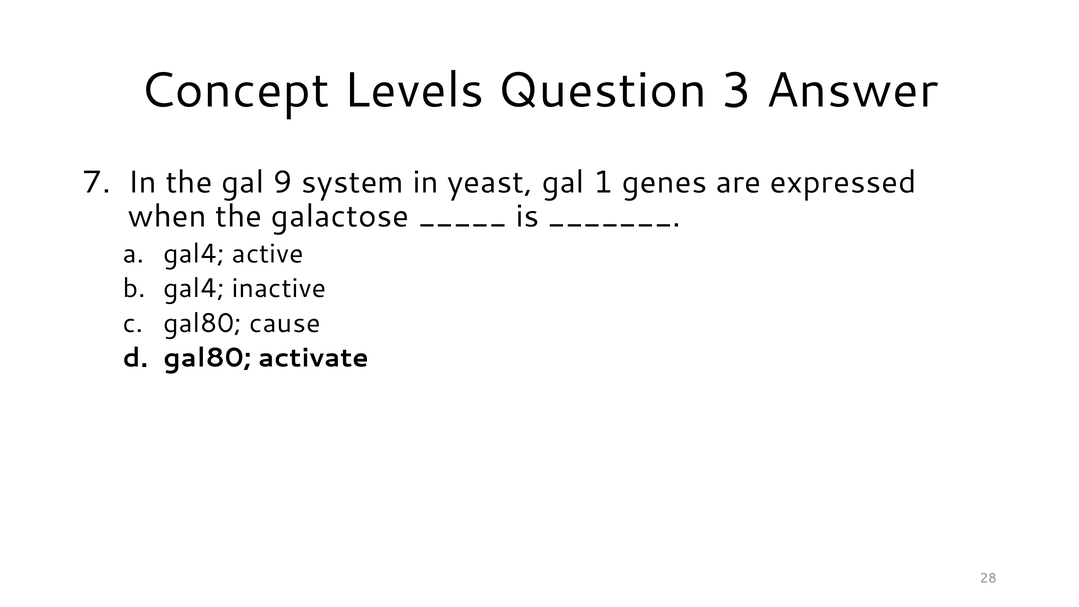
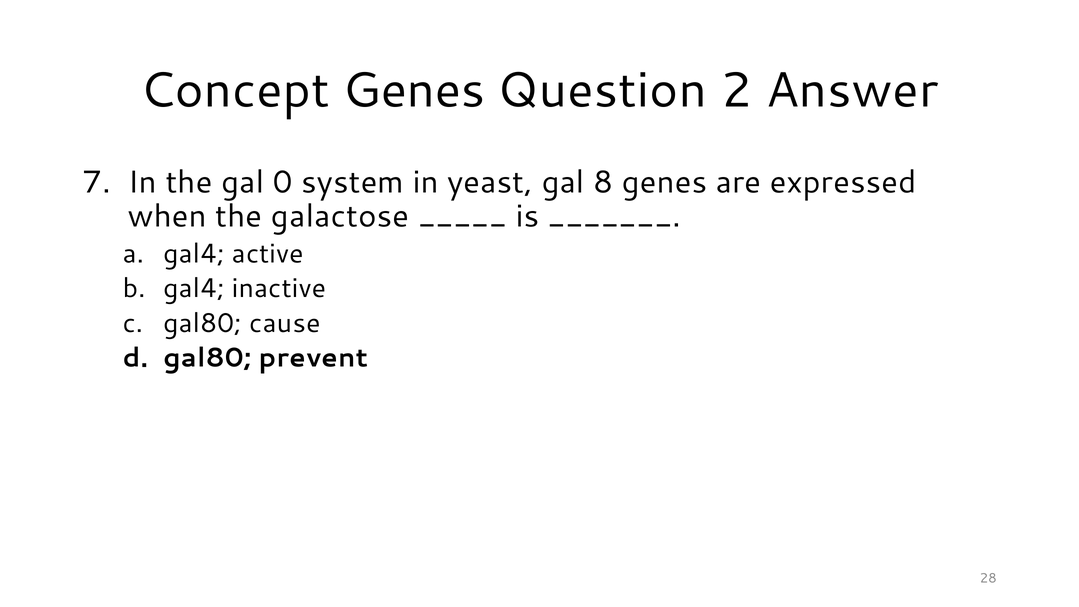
Concept Levels: Levels -> Genes
3: 3 -> 2
9: 9 -> 0
1: 1 -> 8
activate: activate -> prevent
